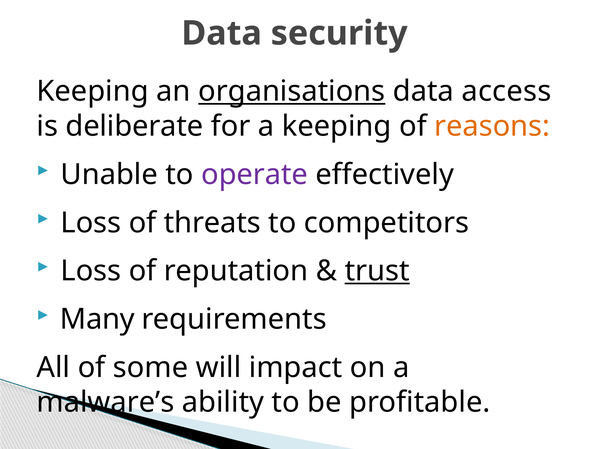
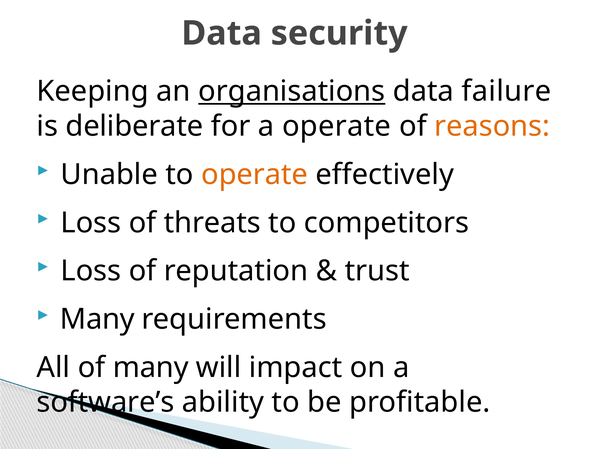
access: access -> failure
a keeping: keeping -> operate
operate at (255, 175) colour: purple -> orange
trust underline: present -> none
of some: some -> many
malware’s: malware’s -> software’s
